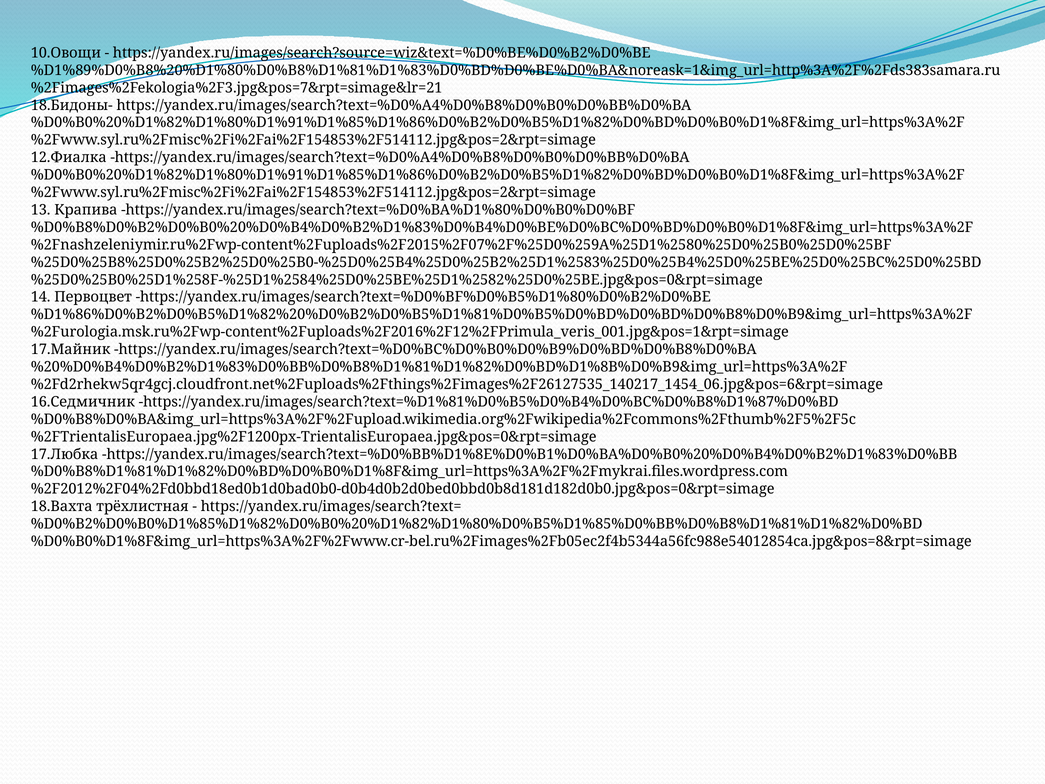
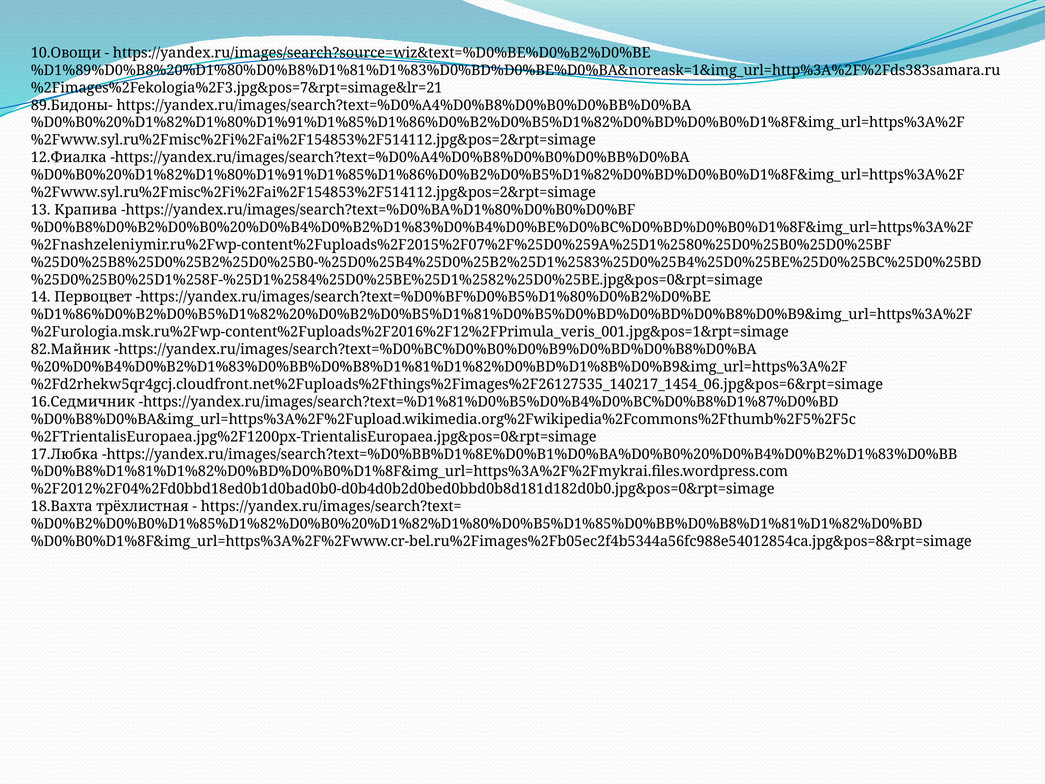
18.Бидоны-: 18.Бидоны- -> 89.Бидоны-
17.Майник: 17.Майник -> 82.Майник
